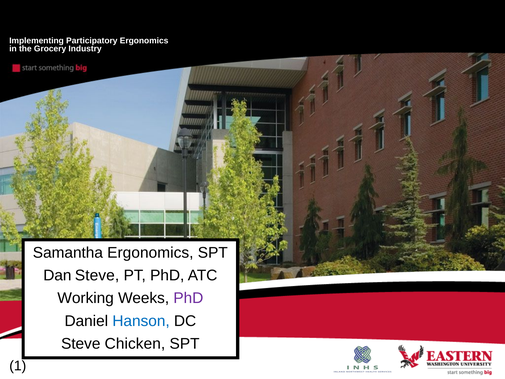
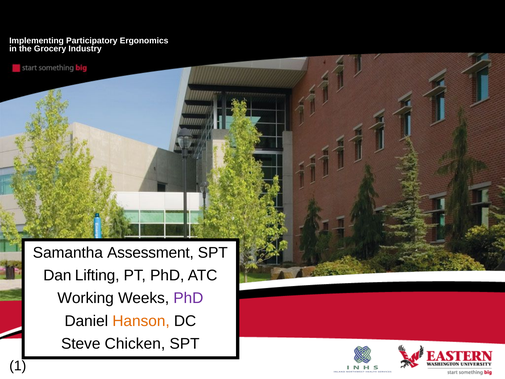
Samantha Ergonomics: Ergonomics -> Assessment
Dan Steve: Steve -> Lifting
Hanson colour: blue -> orange
